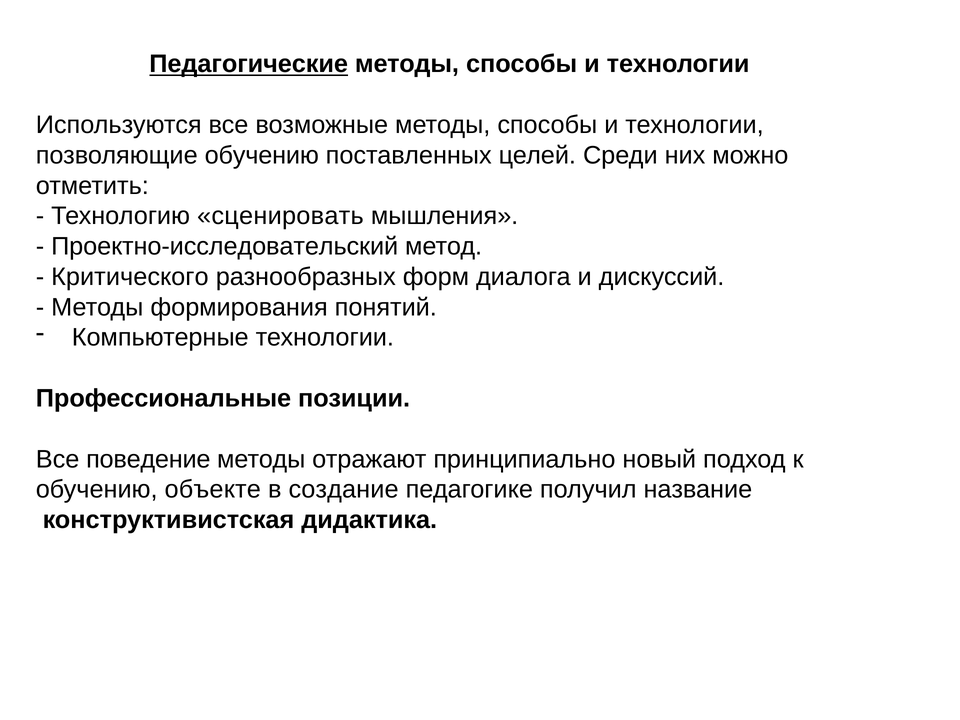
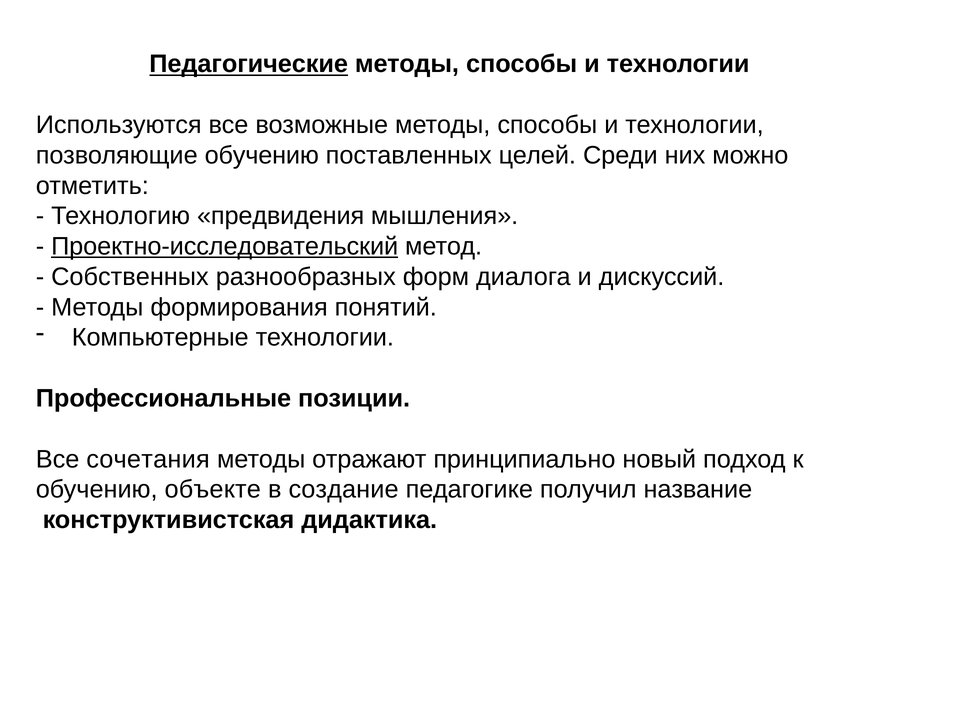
сценировать: сценировать -> предвидения
Проектно-исследовательский underline: none -> present
Критического: Критического -> Собственных
поведение: поведение -> сочетания
